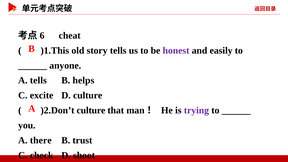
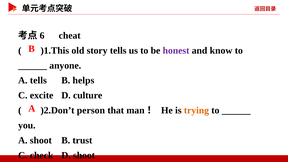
easily: easily -> know
)2.Don’t culture: culture -> person
trying colour: purple -> orange
A there: there -> shoot
